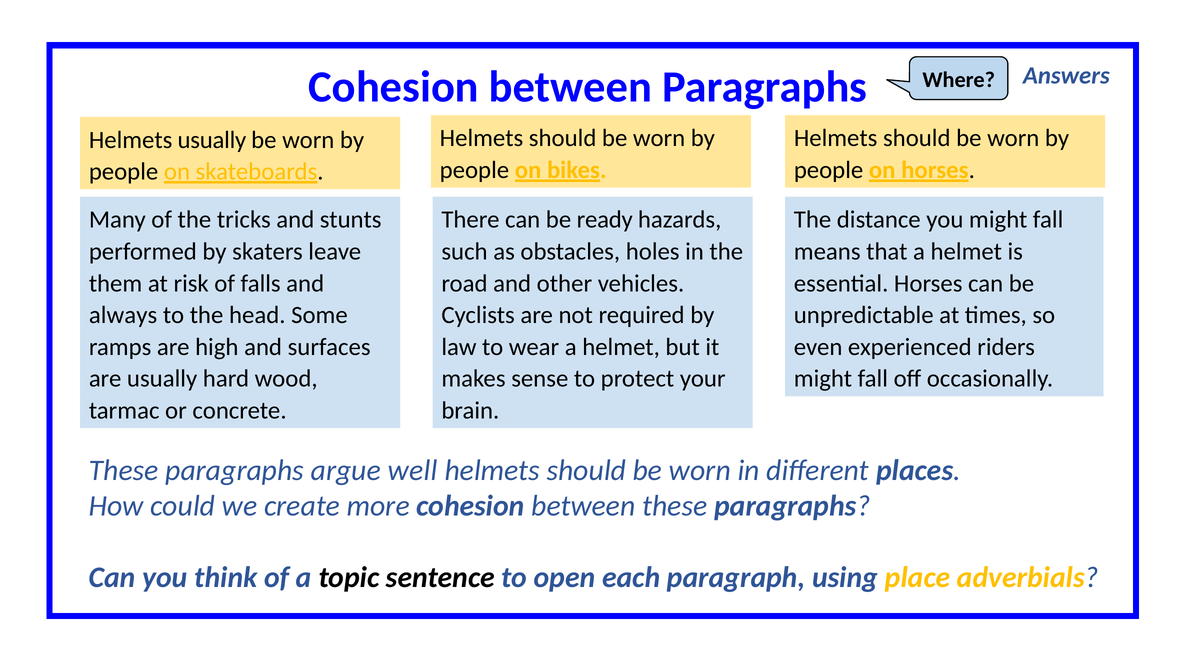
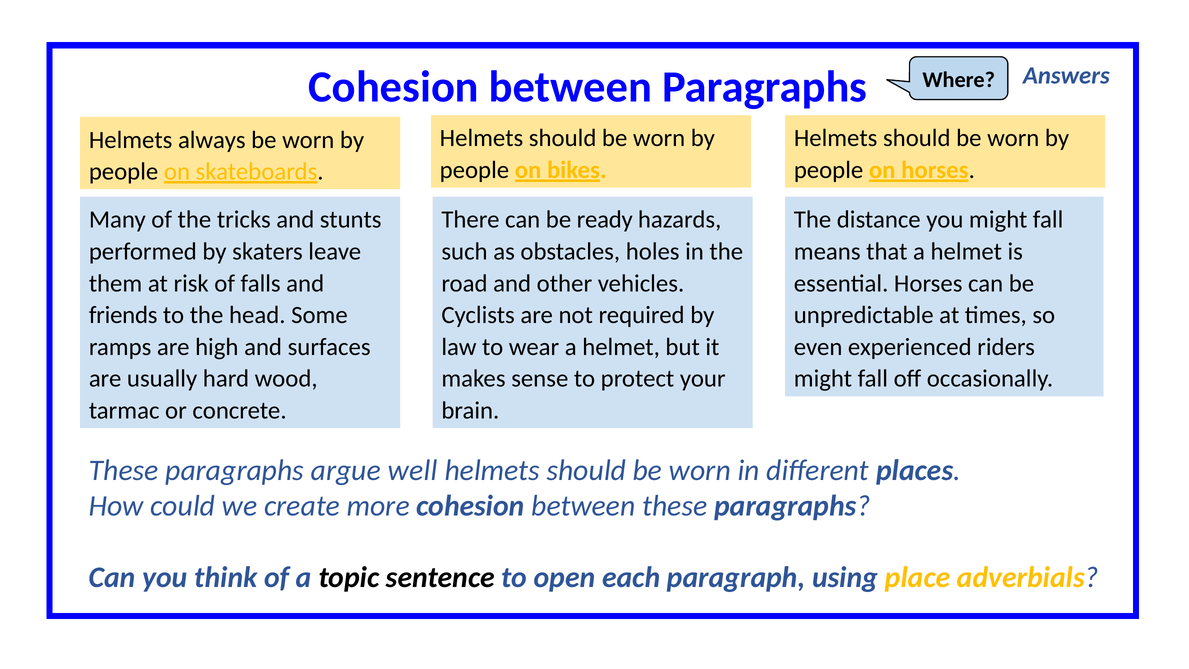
Helmets usually: usually -> always
always: always -> friends
